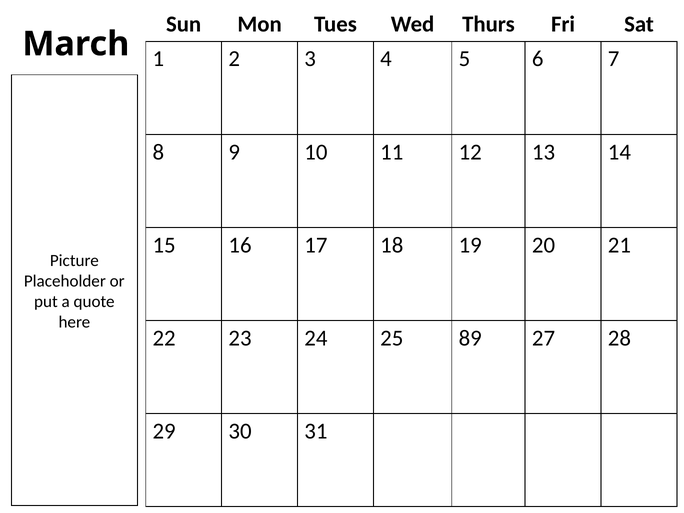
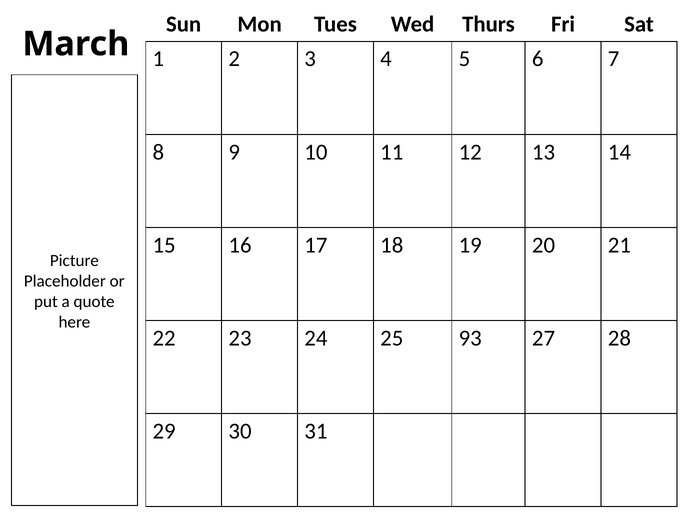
89: 89 -> 93
